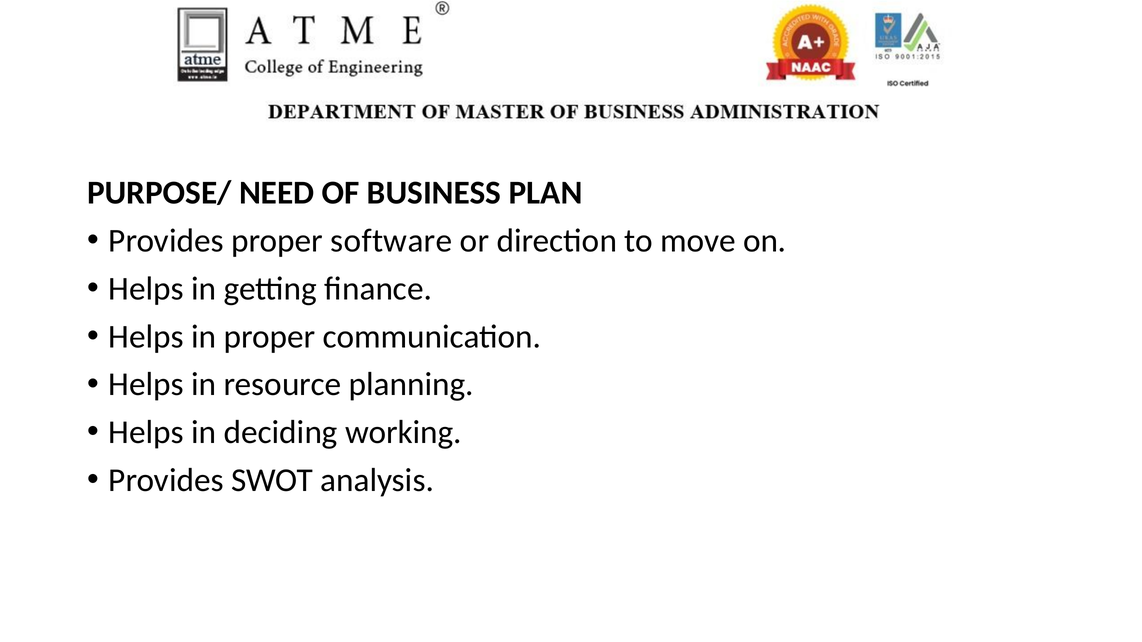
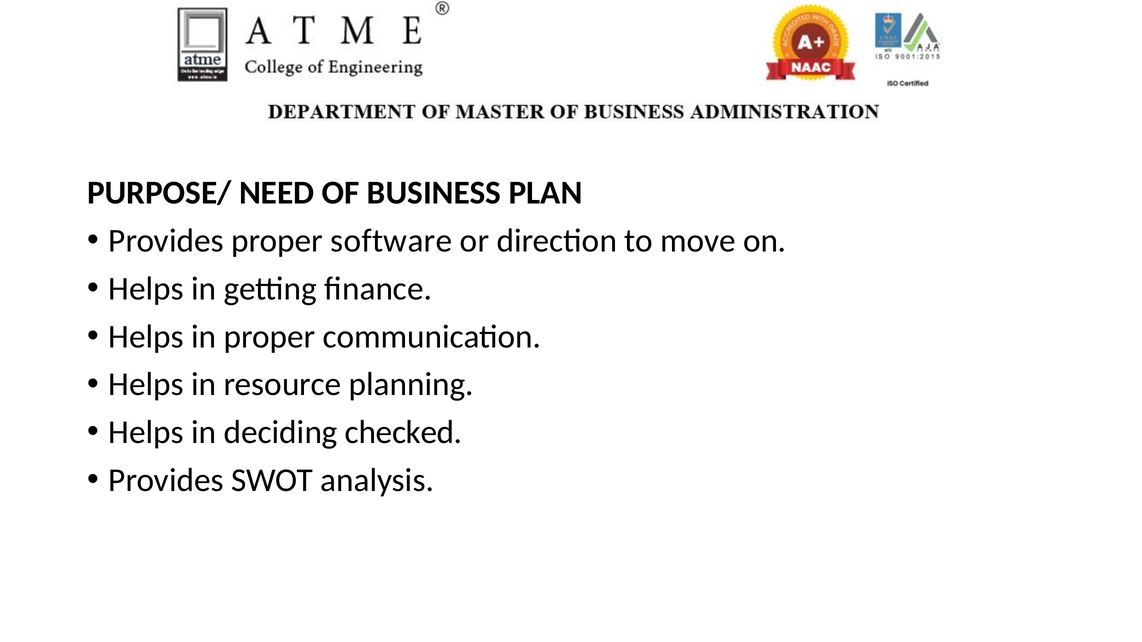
working: working -> checked
